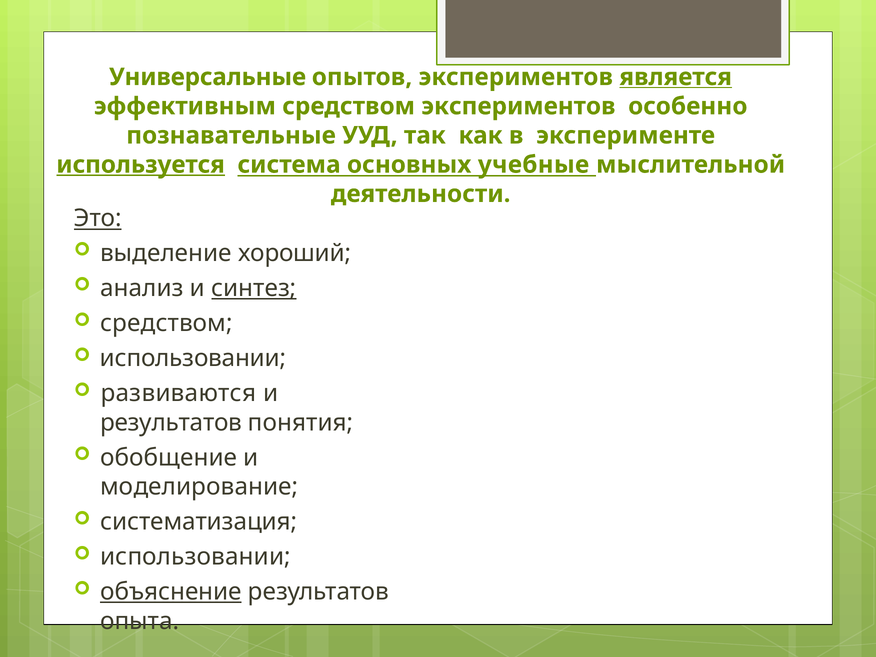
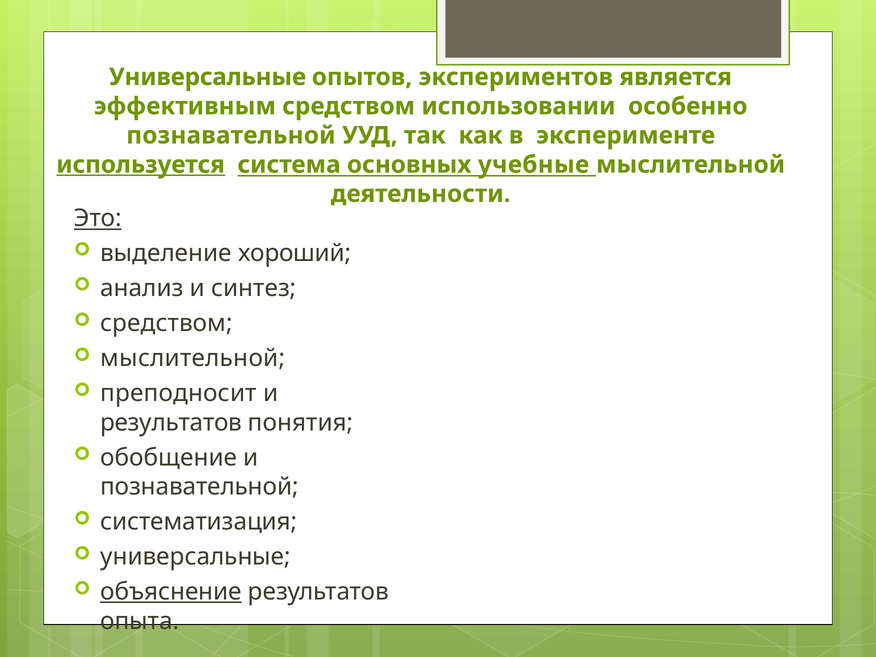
является underline: present -> none
средством экспериментов: экспериментов -> использовании
познавательные at (231, 135): познавательные -> познавательной
синтез underline: present -> none
использовании at (193, 358): использовании -> мыслительной
развиваются: развиваются -> преподносит
моделирование at (199, 487): моделирование -> познавательной
использовании at (195, 557): использовании -> универсальные
